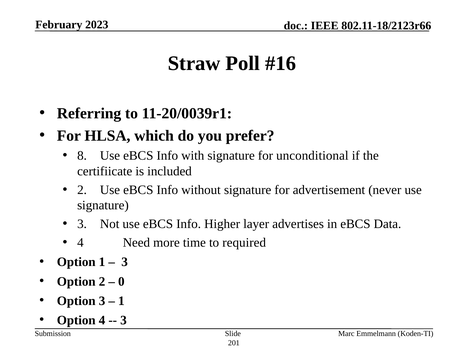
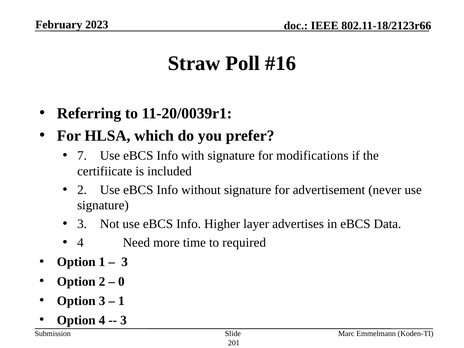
8: 8 -> 7
unconditional: unconditional -> modifications
